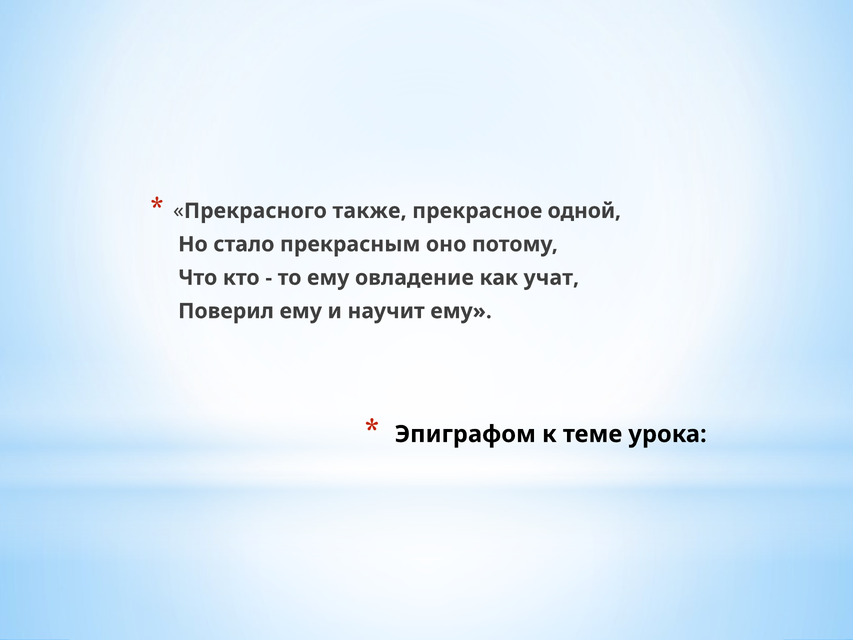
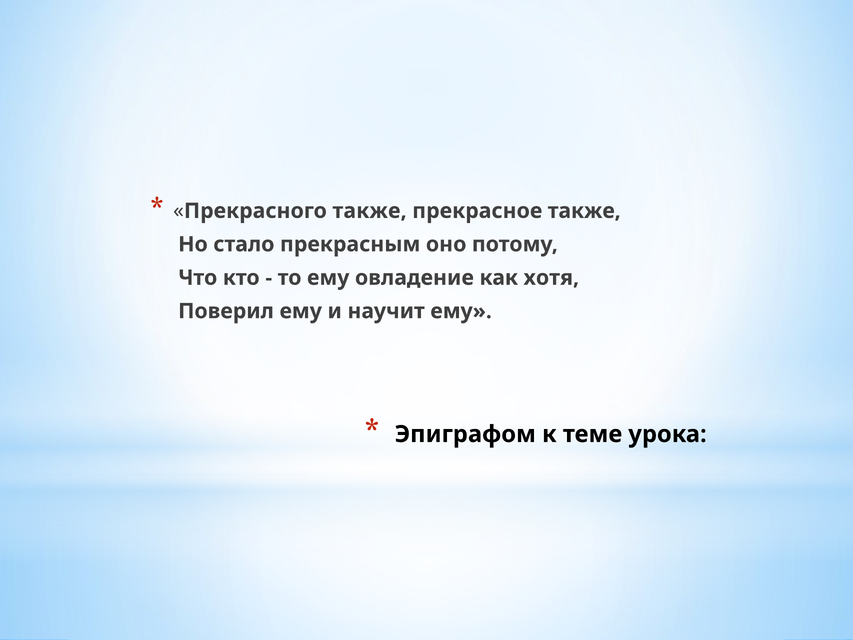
прекрасное одной: одной -> также
учат: учат -> хотя
